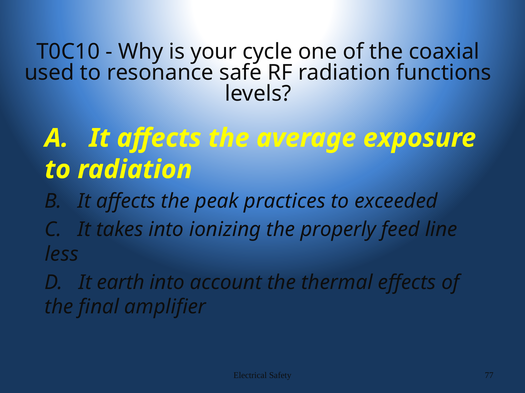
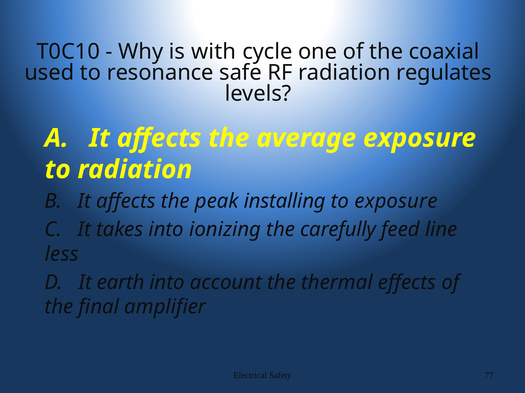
your: your -> with
functions: functions -> regulates
practices: practices -> installing
to exceeded: exceeded -> exposure
properly: properly -> carefully
